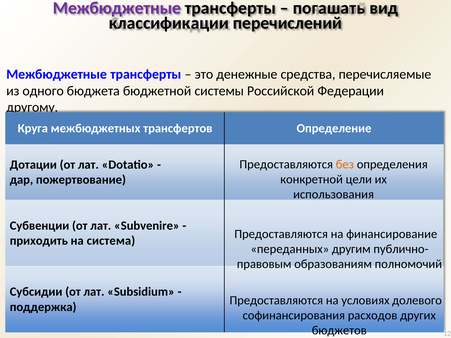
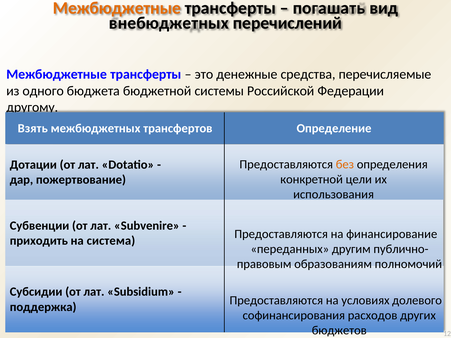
Межбюджетные at (117, 8) colour: purple -> orange
классификации: классификации -> внебюджетных
Круга: Круга -> Взять
